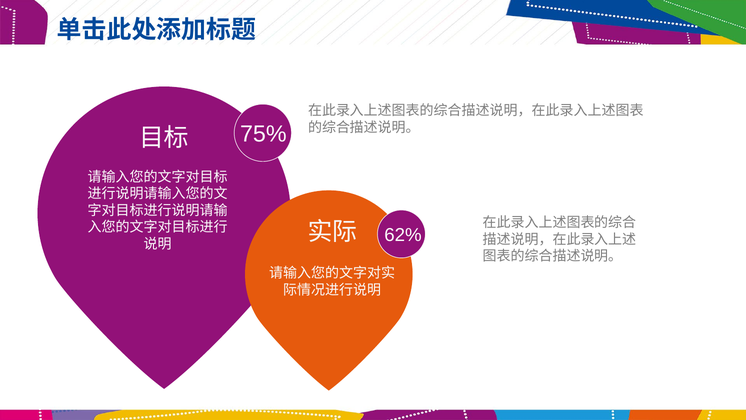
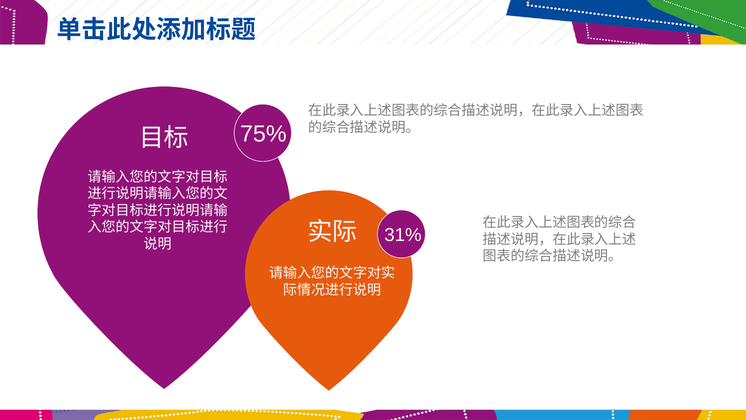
62%: 62% -> 31%
